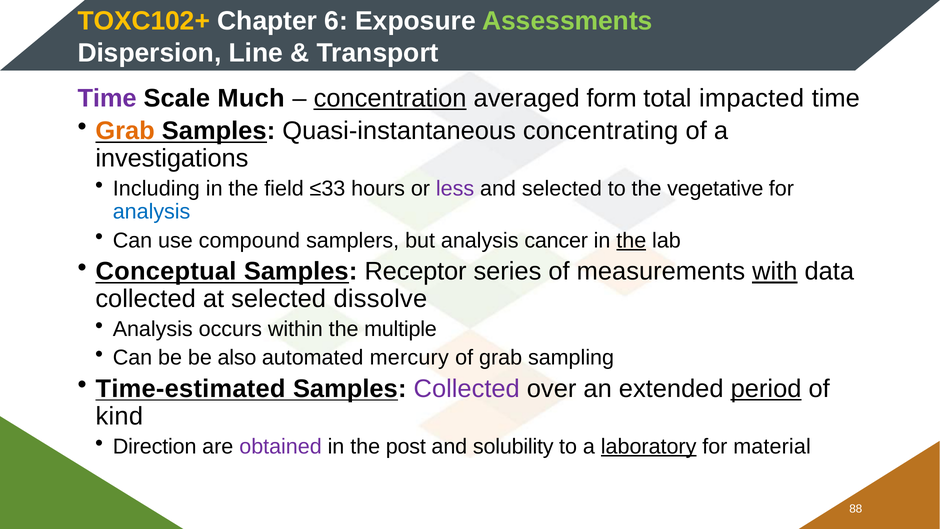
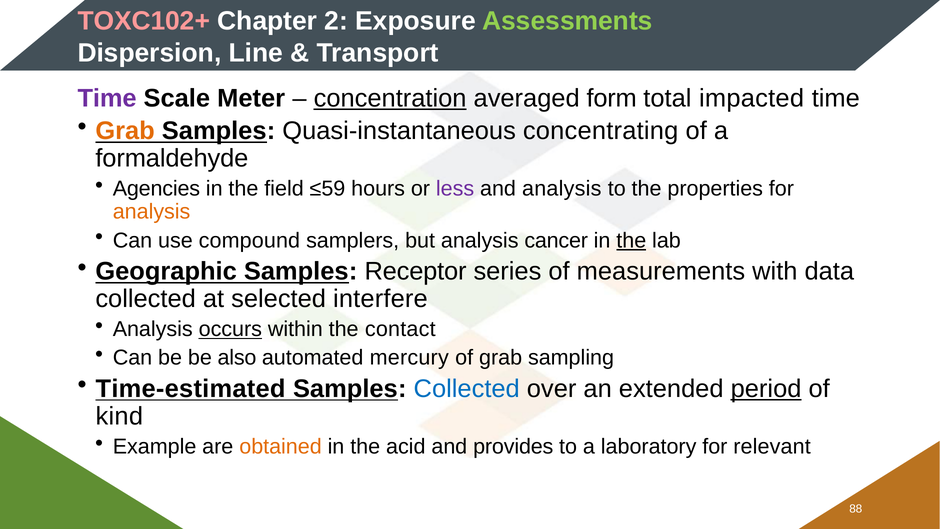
TOXC102+ colour: yellow -> pink
6: 6 -> 2
Much: Much -> Meter
investigations: investigations -> formaldehyde
Including: Including -> Agencies
≤33: ≤33 -> ≤59
and selected: selected -> analysis
vegetative: vegetative -> properties
analysis at (152, 212) colour: blue -> orange
Conceptual: Conceptual -> Geographic
with underline: present -> none
dissolve: dissolve -> interfere
occurs underline: none -> present
multiple: multiple -> contact
Collected at (467, 389) colour: purple -> blue
Direction: Direction -> Example
obtained colour: purple -> orange
post: post -> acid
solubility: solubility -> provides
laboratory underline: present -> none
material: material -> relevant
